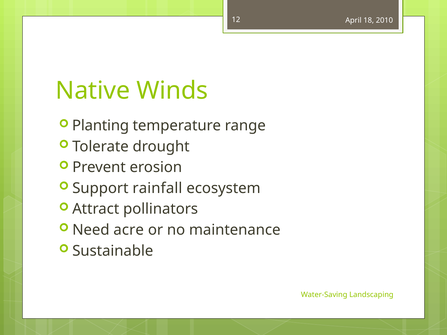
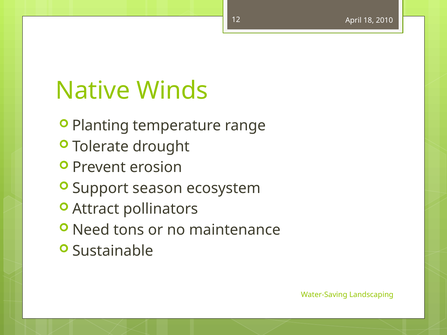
rainfall: rainfall -> season
acre: acre -> tons
